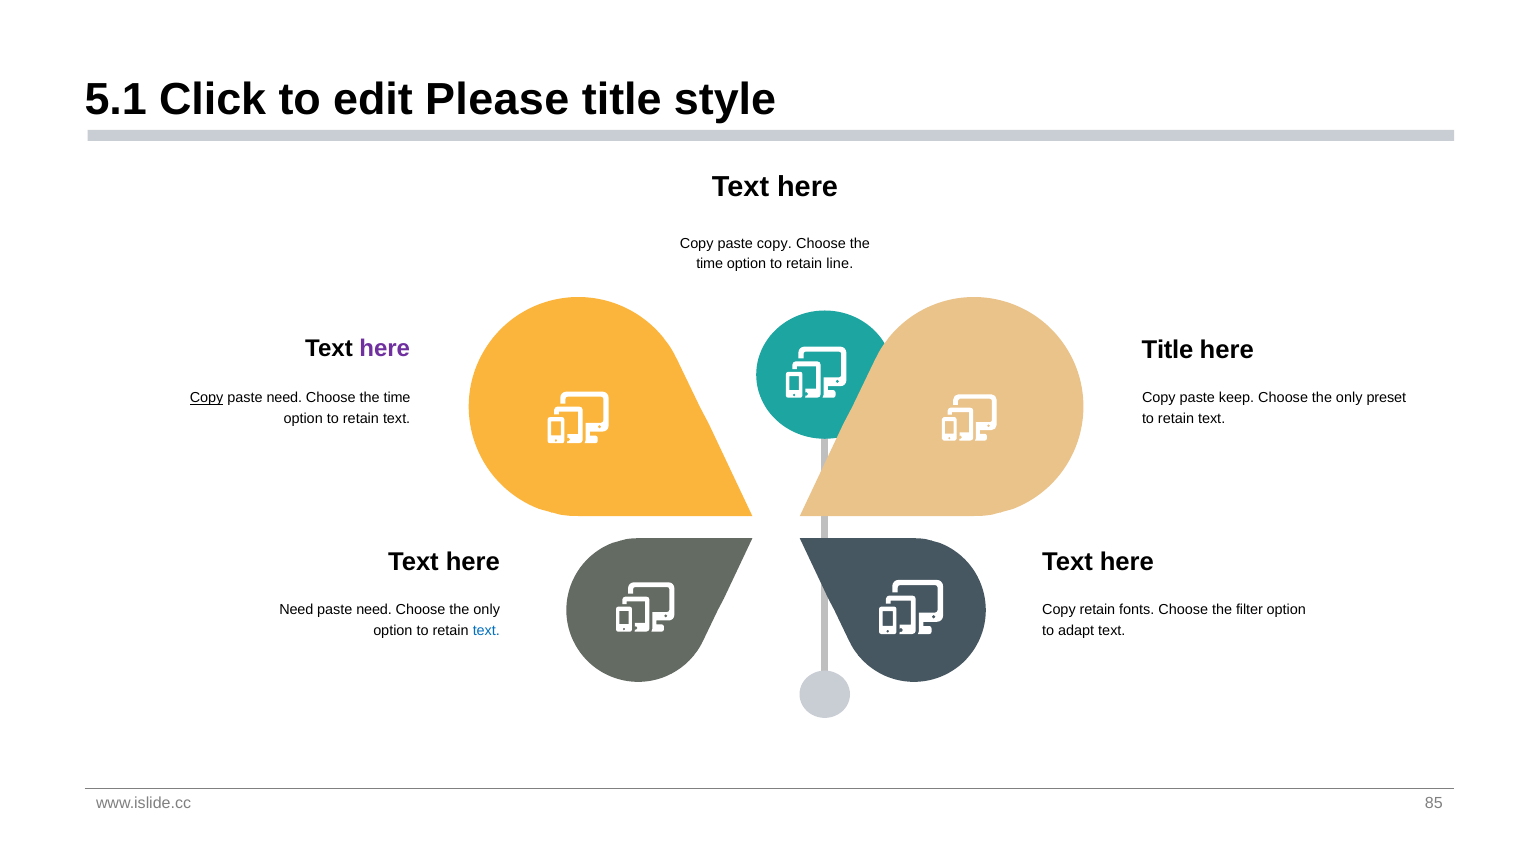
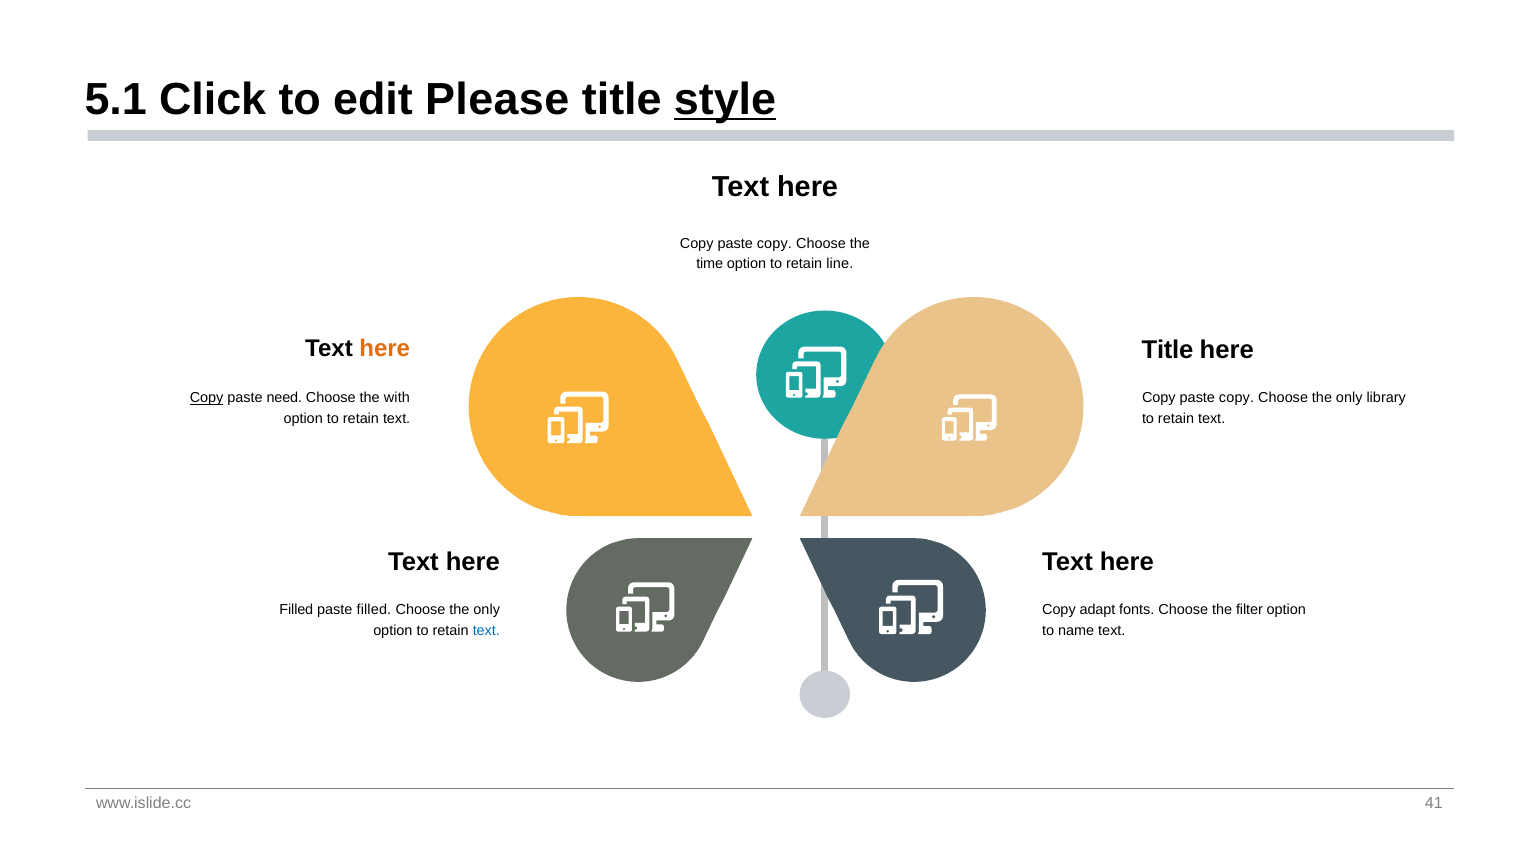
style underline: none -> present
here at (385, 348) colour: purple -> orange
time at (397, 398): time -> with
keep at (1237, 398): keep -> copy
preset: preset -> library
Need at (296, 609): Need -> Filled
need at (374, 609): need -> filled
Copy retain: retain -> adapt
adapt: adapt -> name
85: 85 -> 41
